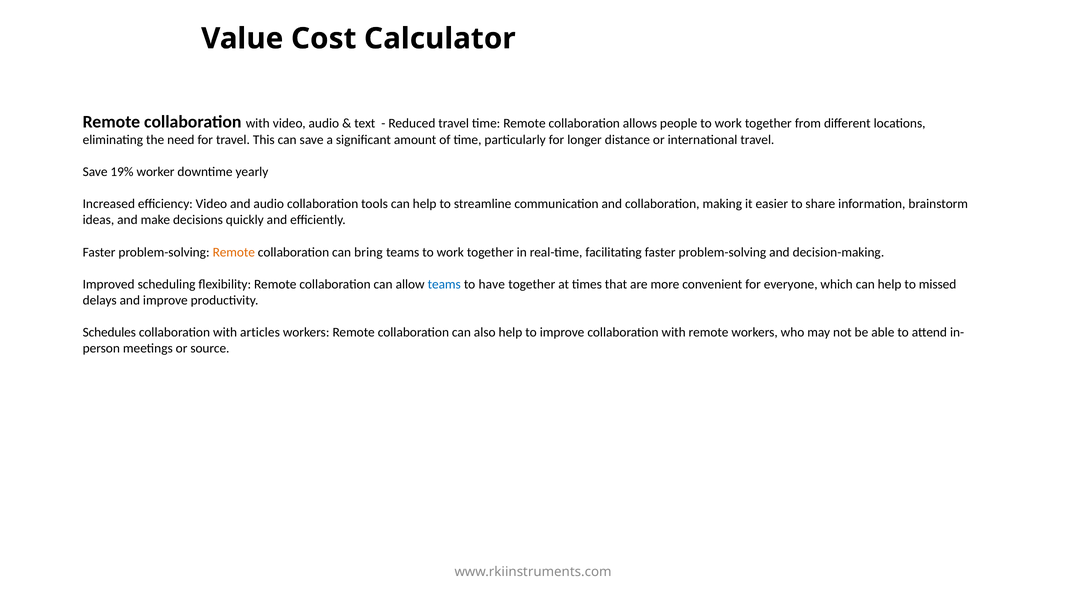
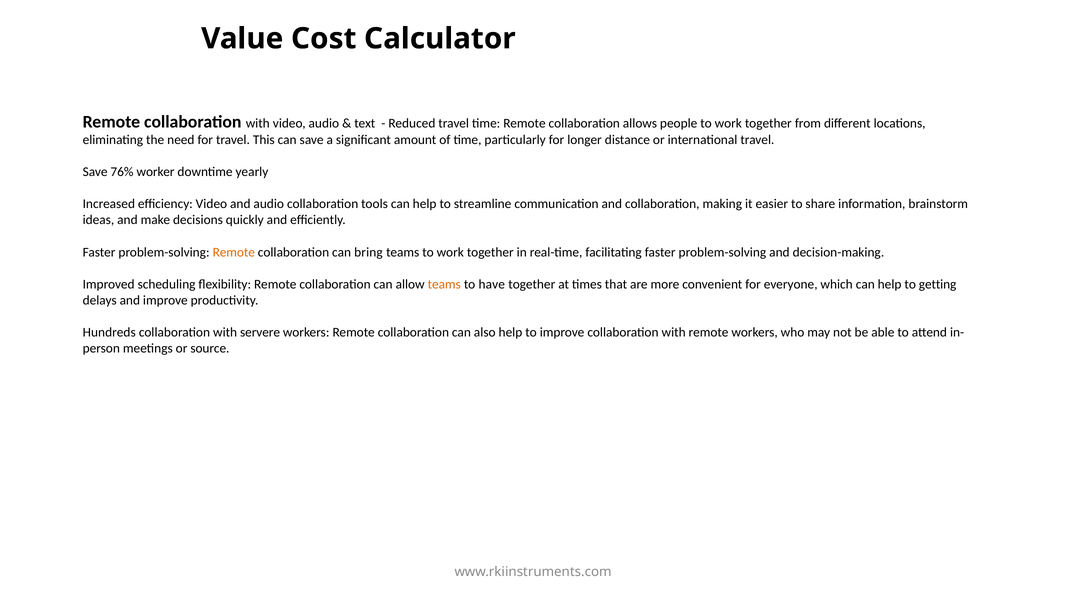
19%: 19% -> 76%
teams at (444, 284) colour: blue -> orange
missed: missed -> getting
Schedules: Schedules -> Hundreds
articles: articles -> servere
